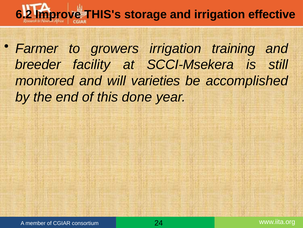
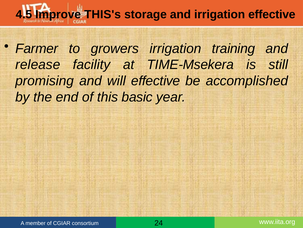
6.2: 6.2 -> 4.5
breeder: breeder -> release
SCCI-Msekera: SCCI-Msekera -> TIME-Msekera
monitored: monitored -> promising
will varieties: varieties -> effective
done: done -> basic
